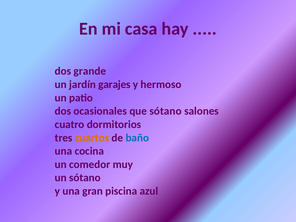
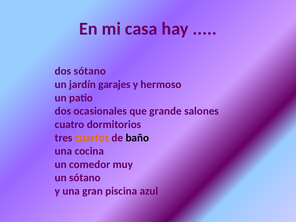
dos grande: grande -> sótano
que sótano: sótano -> grande
baño colour: blue -> black
